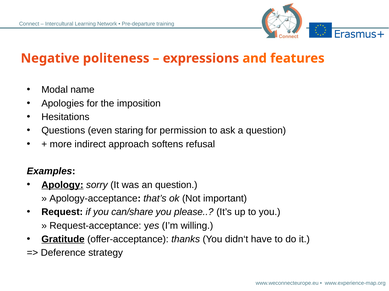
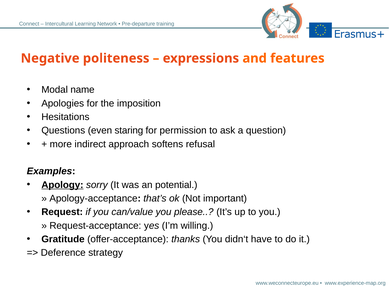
an question: question -> potential
can/share: can/share -> can/value
Gratitude underline: present -> none
